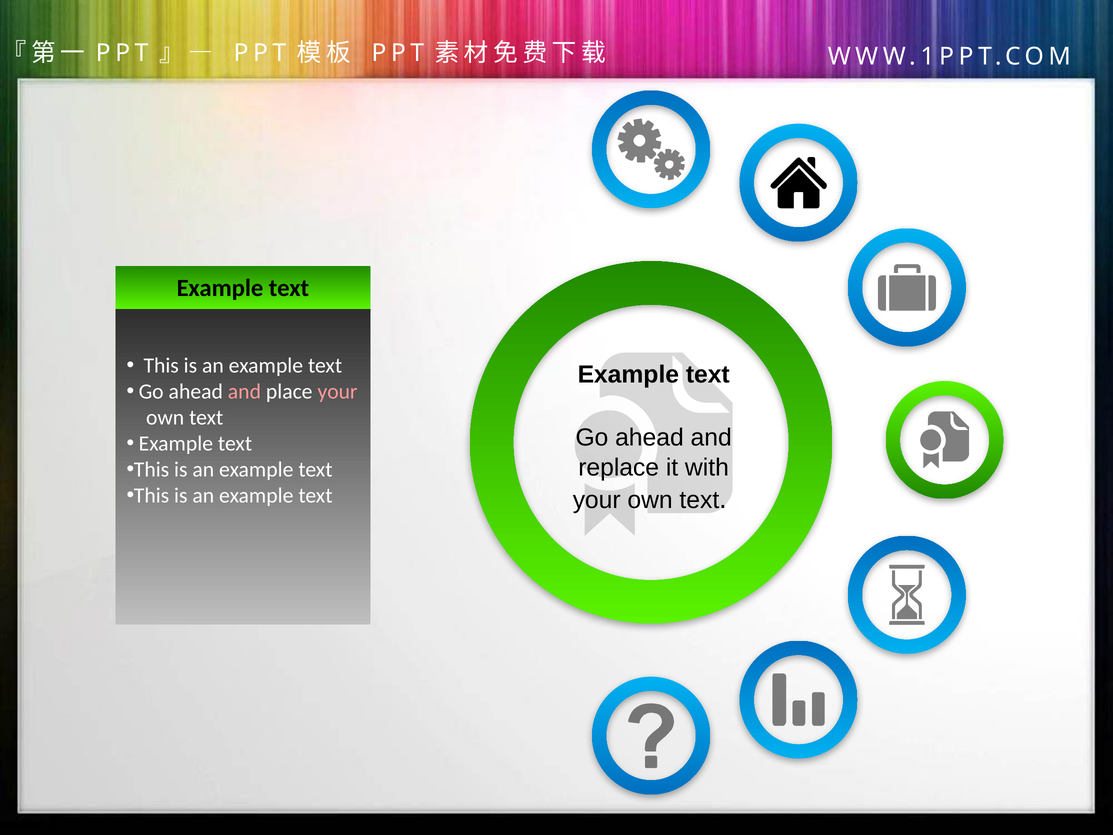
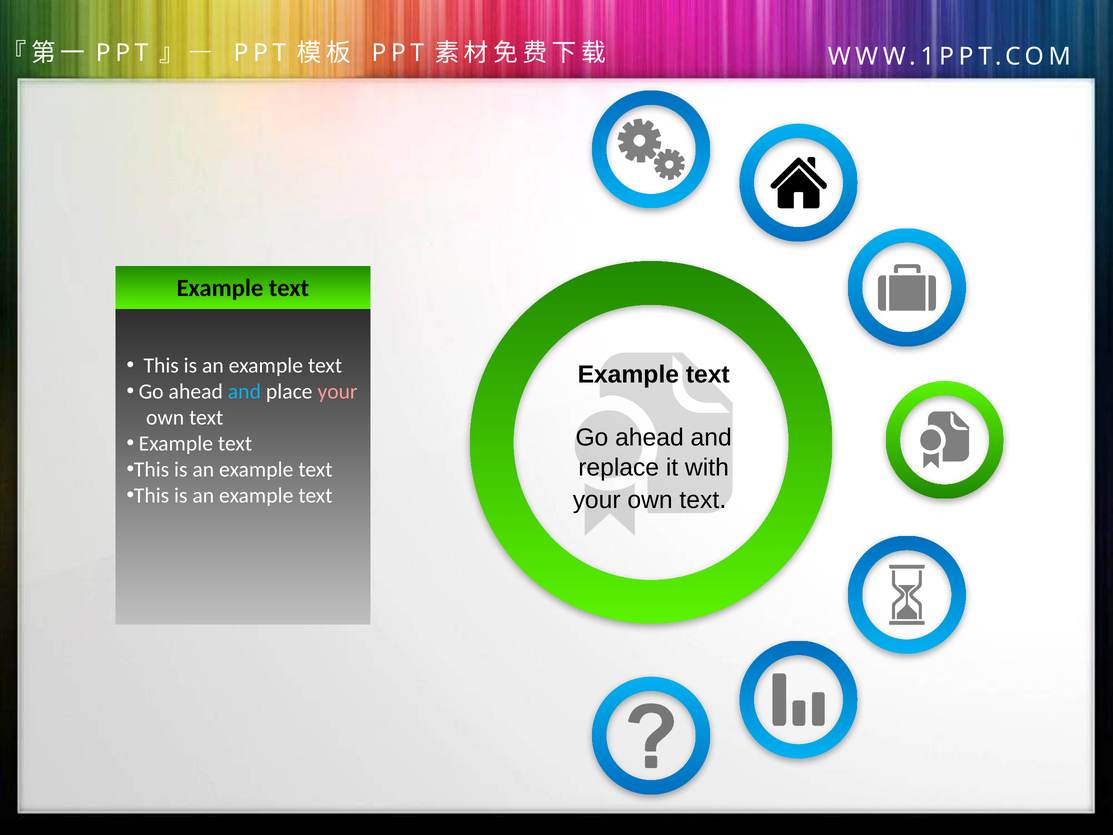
and at (244, 392) colour: pink -> light blue
